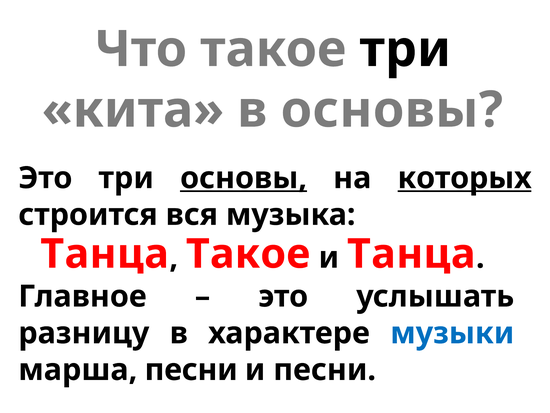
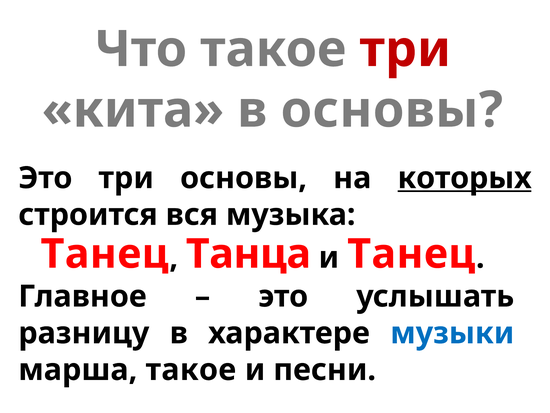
три at (405, 49) colour: black -> red
основы at (244, 178) underline: present -> none
Танца at (105, 254): Танца -> Танец
Такое at (248, 254): Такое -> Танца
и Танца: Танца -> Танец
марша песни: песни -> такое
